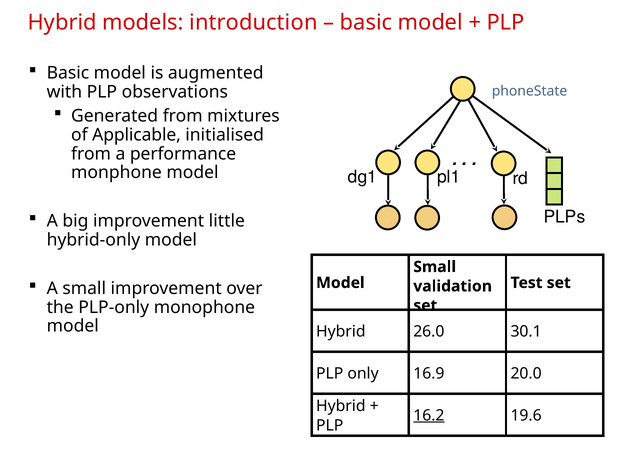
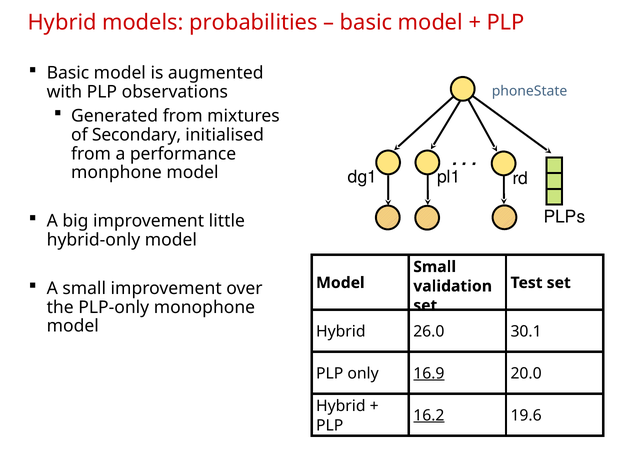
introduction: introduction -> probabilities
Applicable: Applicable -> Secondary
16.9 underline: none -> present
